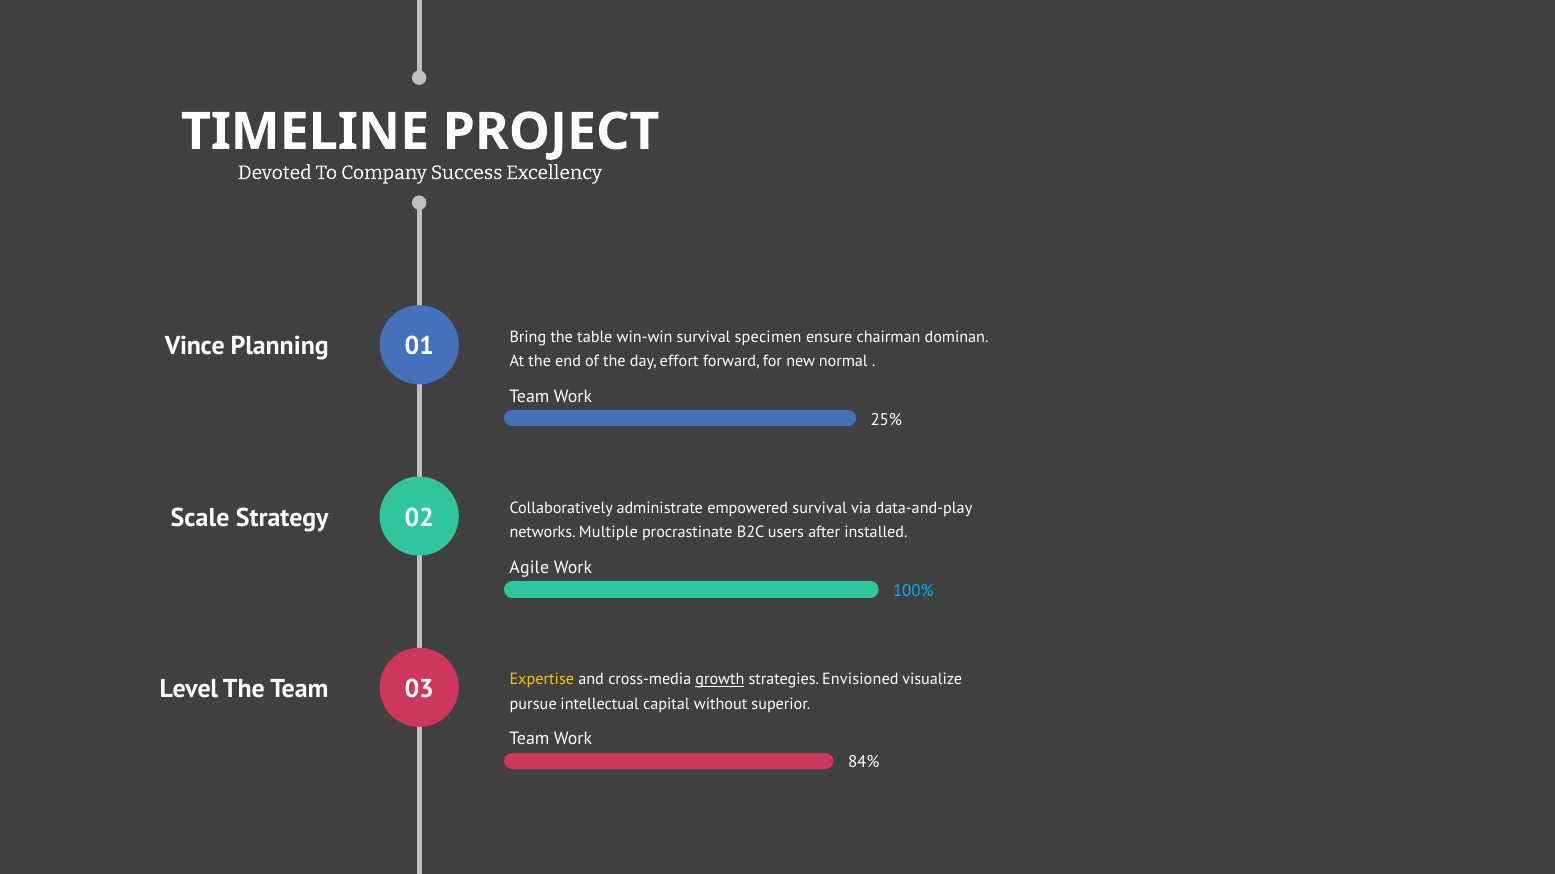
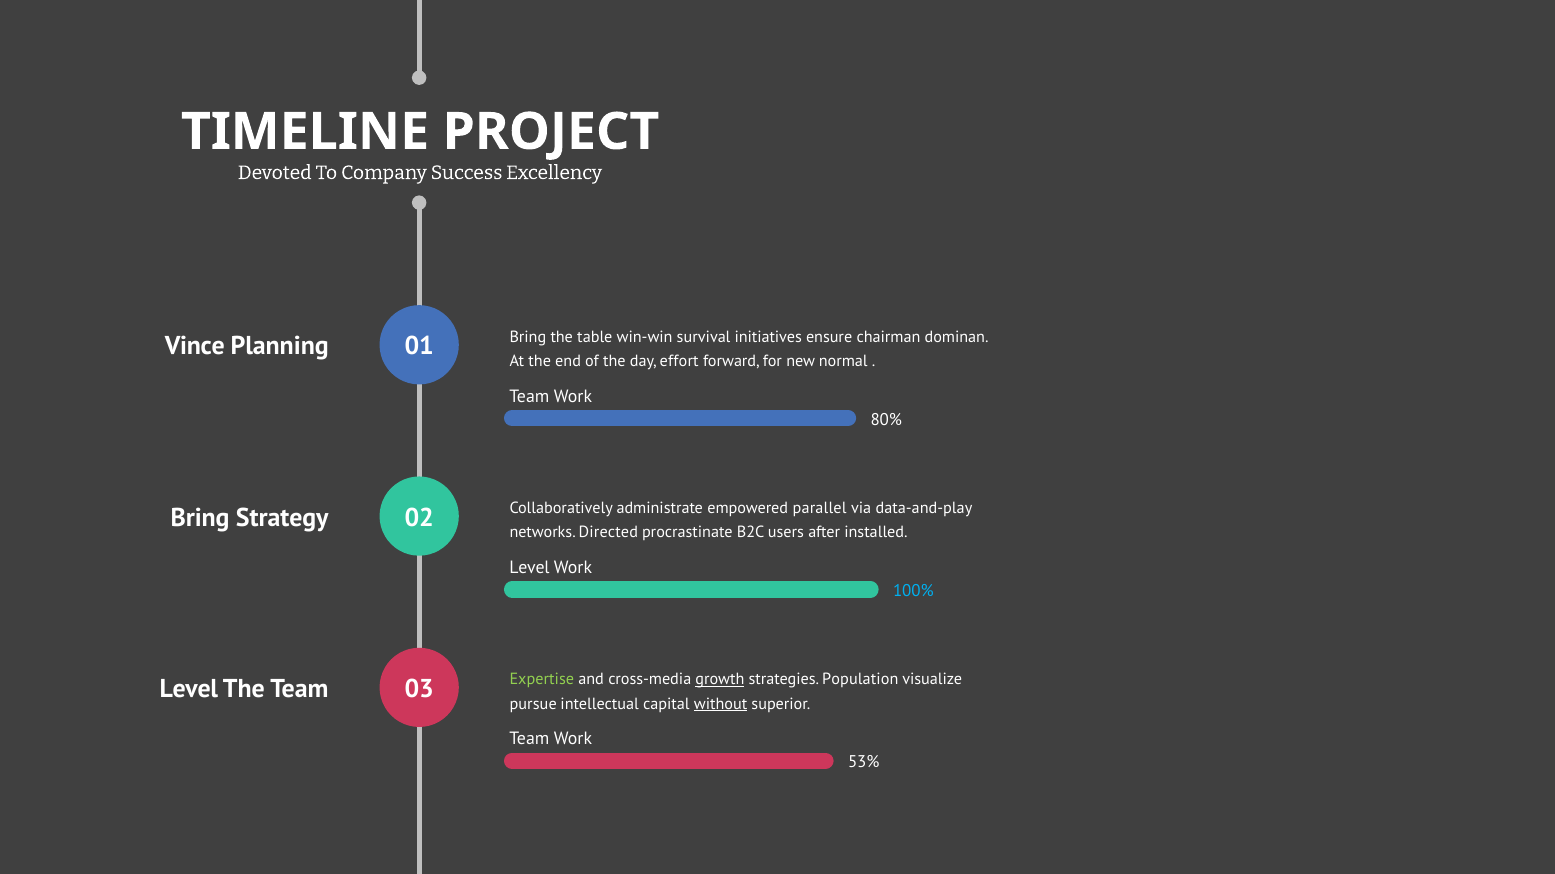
specimen: specimen -> initiatives
25%: 25% -> 80%
Scale at (200, 518): Scale -> Bring
empowered survival: survival -> parallel
Multiple: Multiple -> Directed
Agile at (529, 568): Agile -> Level
Expertise colour: yellow -> light green
Envisioned: Envisioned -> Population
without underline: none -> present
84%: 84% -> 53%
